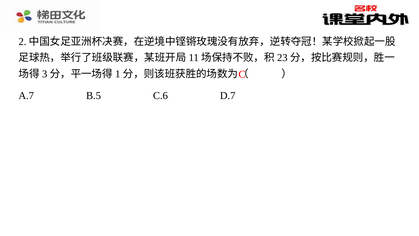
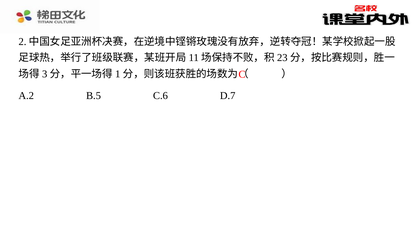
A.7: A.7 -> A.2
